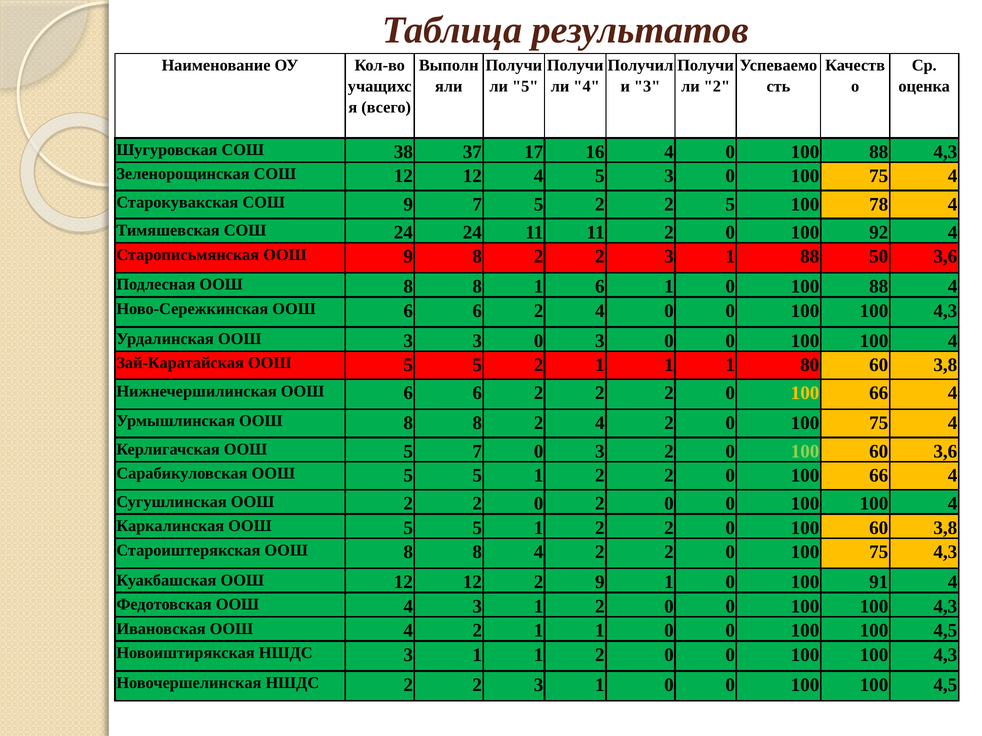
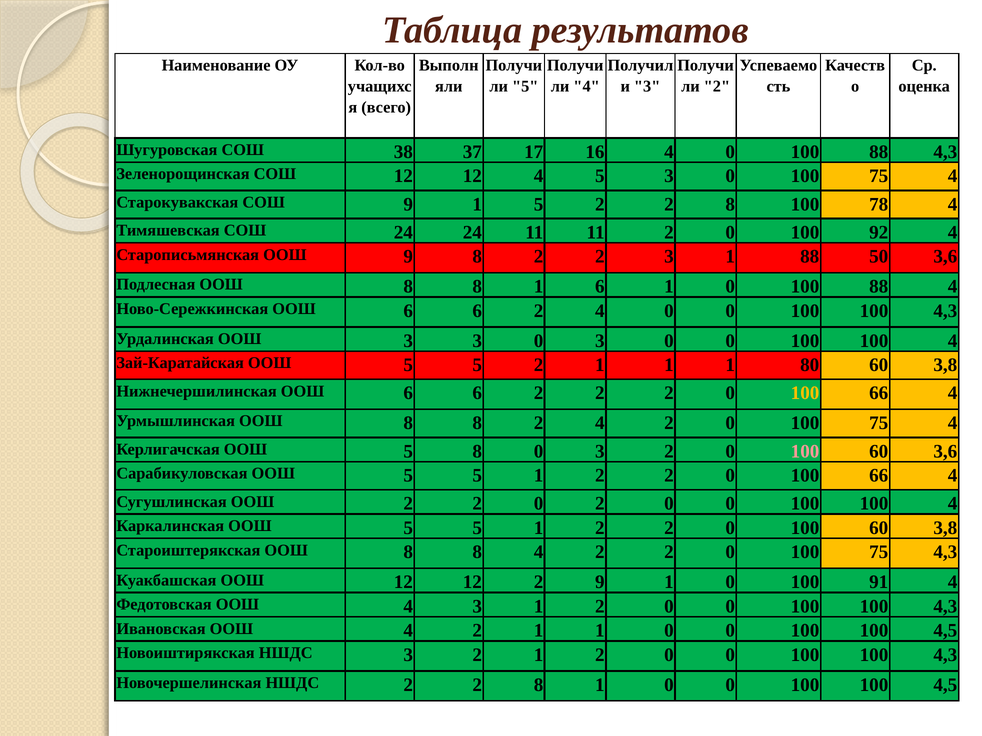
СОШ 9 7: 7 -> 1
5 2 2 5: 5 -> 8
5 7: 7 -> 8
100 at (805, 452) colour: light green -> pink
НШДС 3 1: 1 -> 2
НШДС 2 2 3: 3 -> 8
